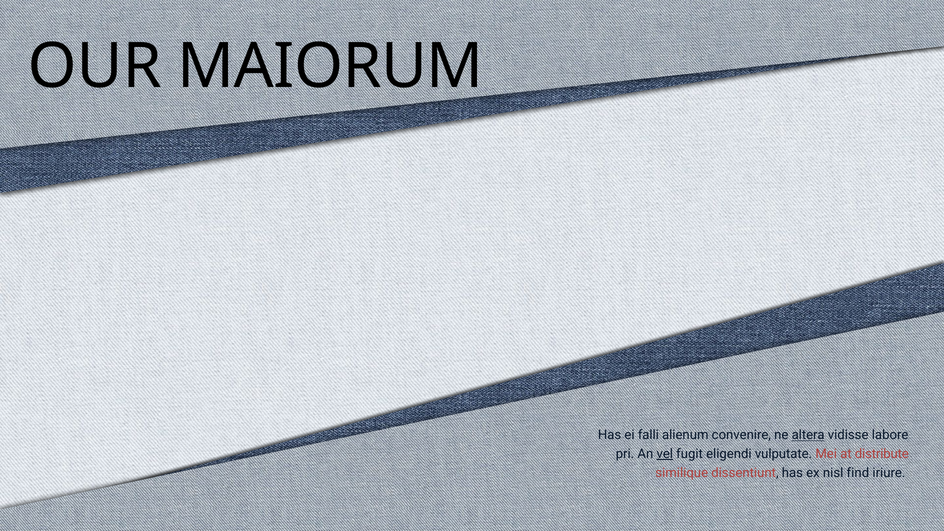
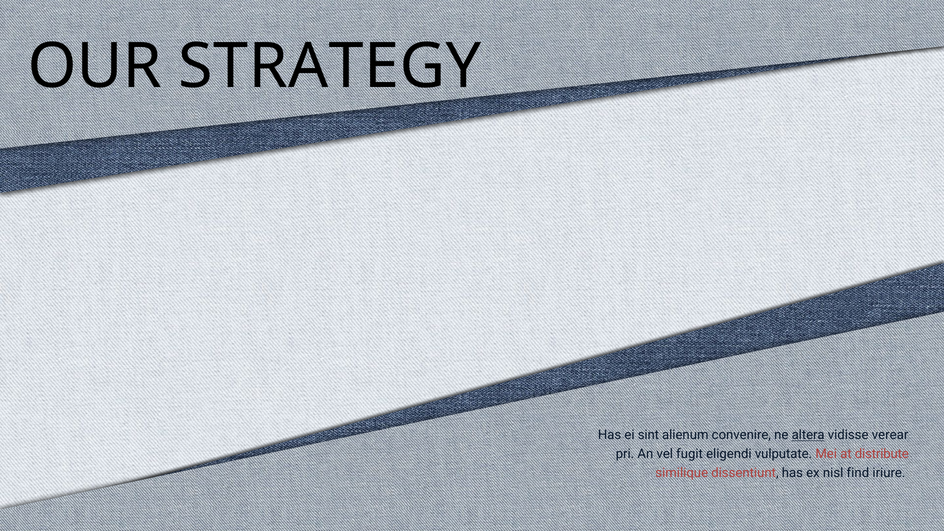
MAIORUM: MAIORUM -> STRATEGY
falli: falli -> sint
labore: labore -> verear
vel underline: present -> none
